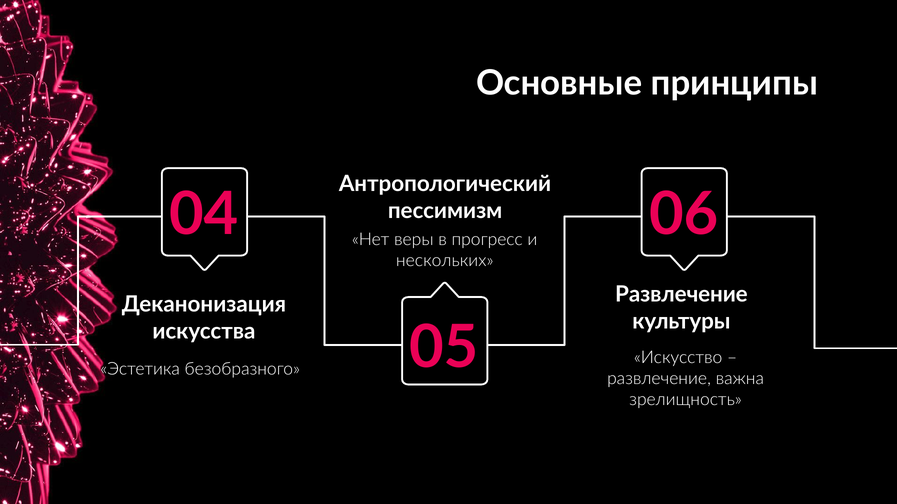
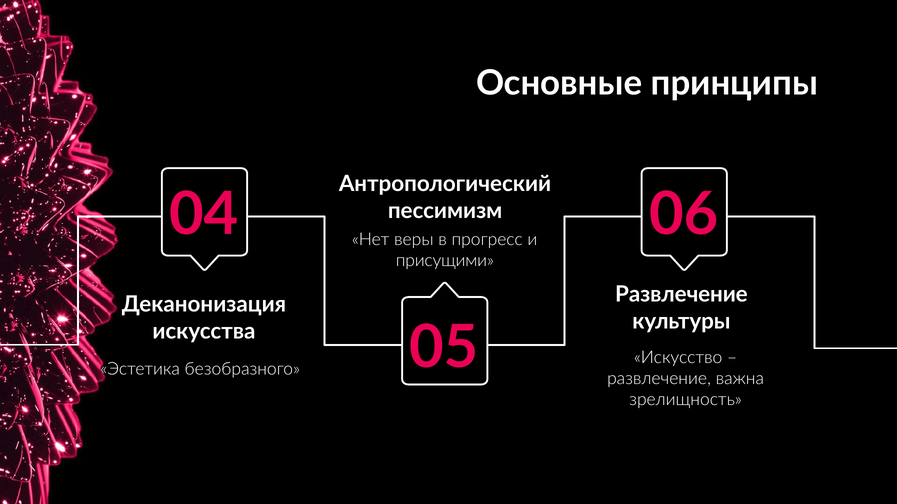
нескольких: нескольких -> присущими
